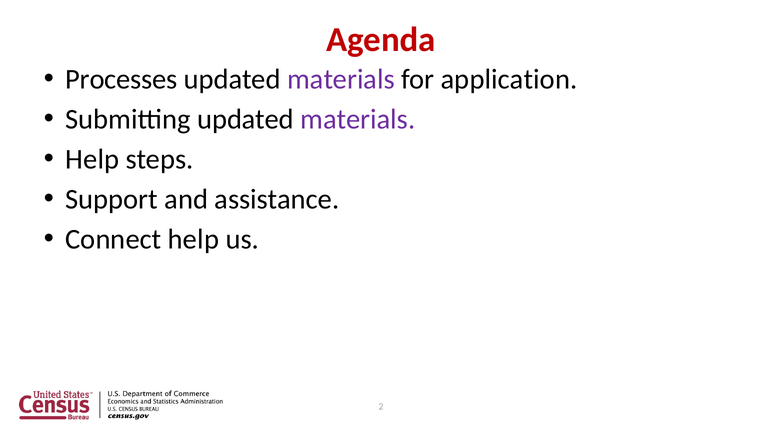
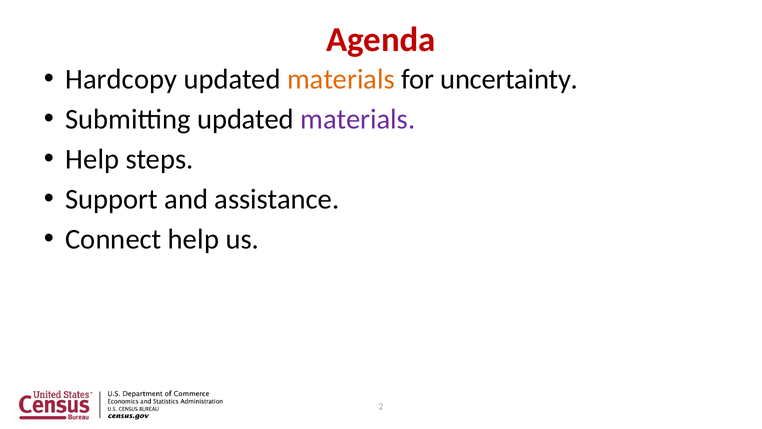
Processes: Processes -> Hardcopy
materials at (341, 79) colour: purple -> orange
application: application -> uncertainty
